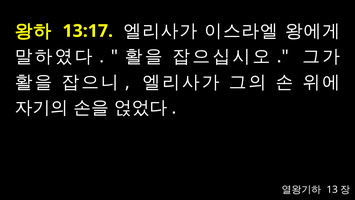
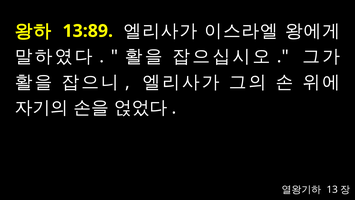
13:17: 13:17 -> 13:89
